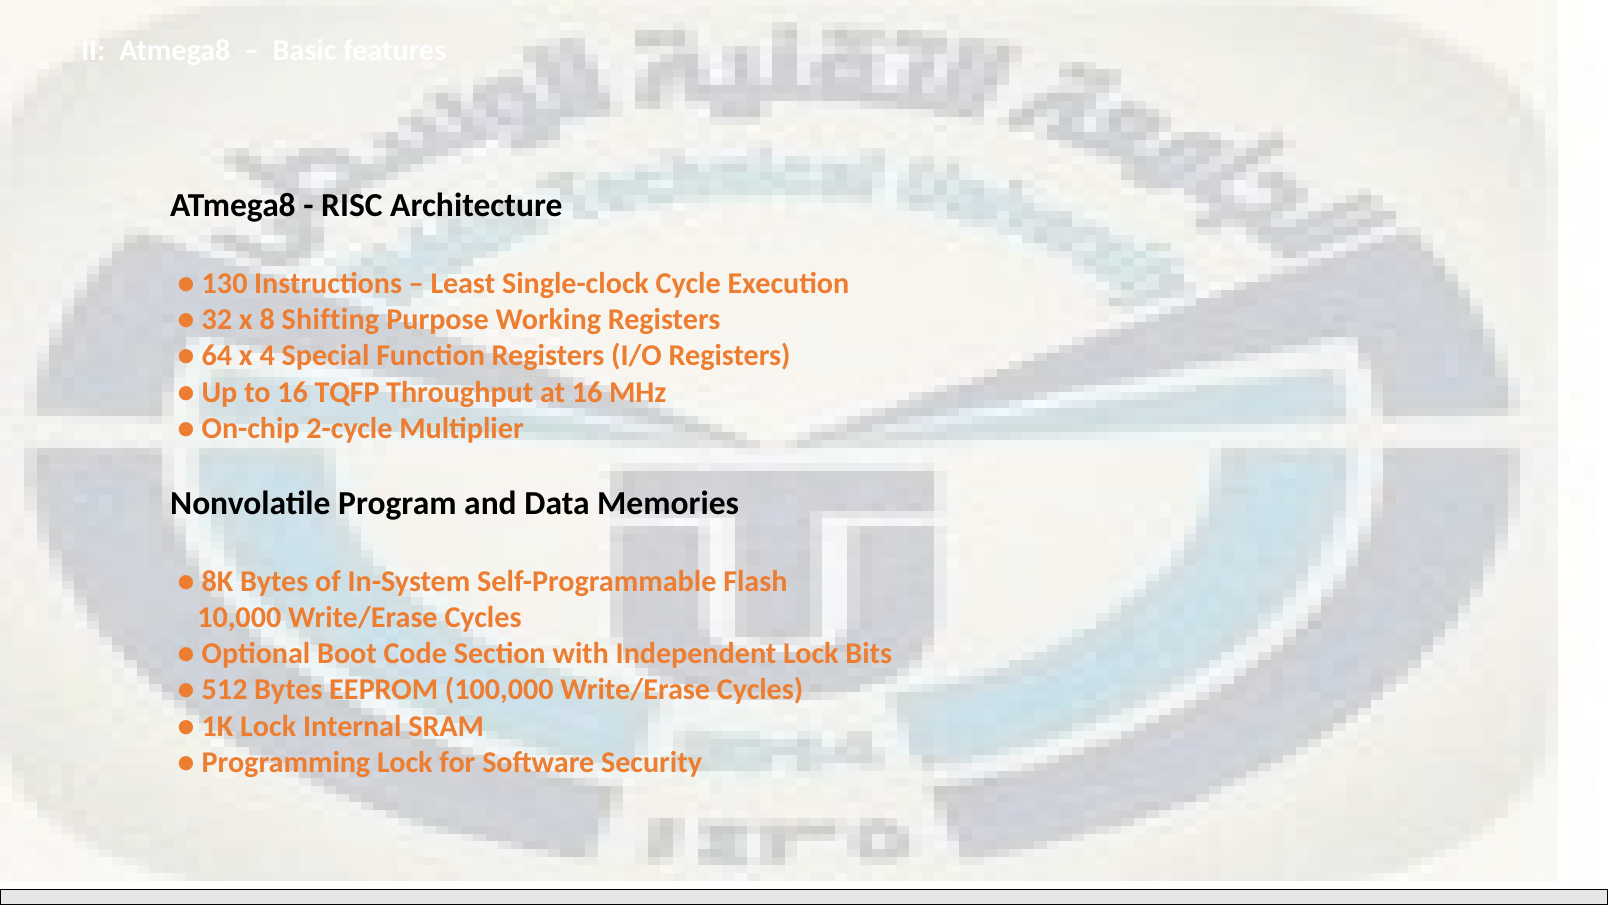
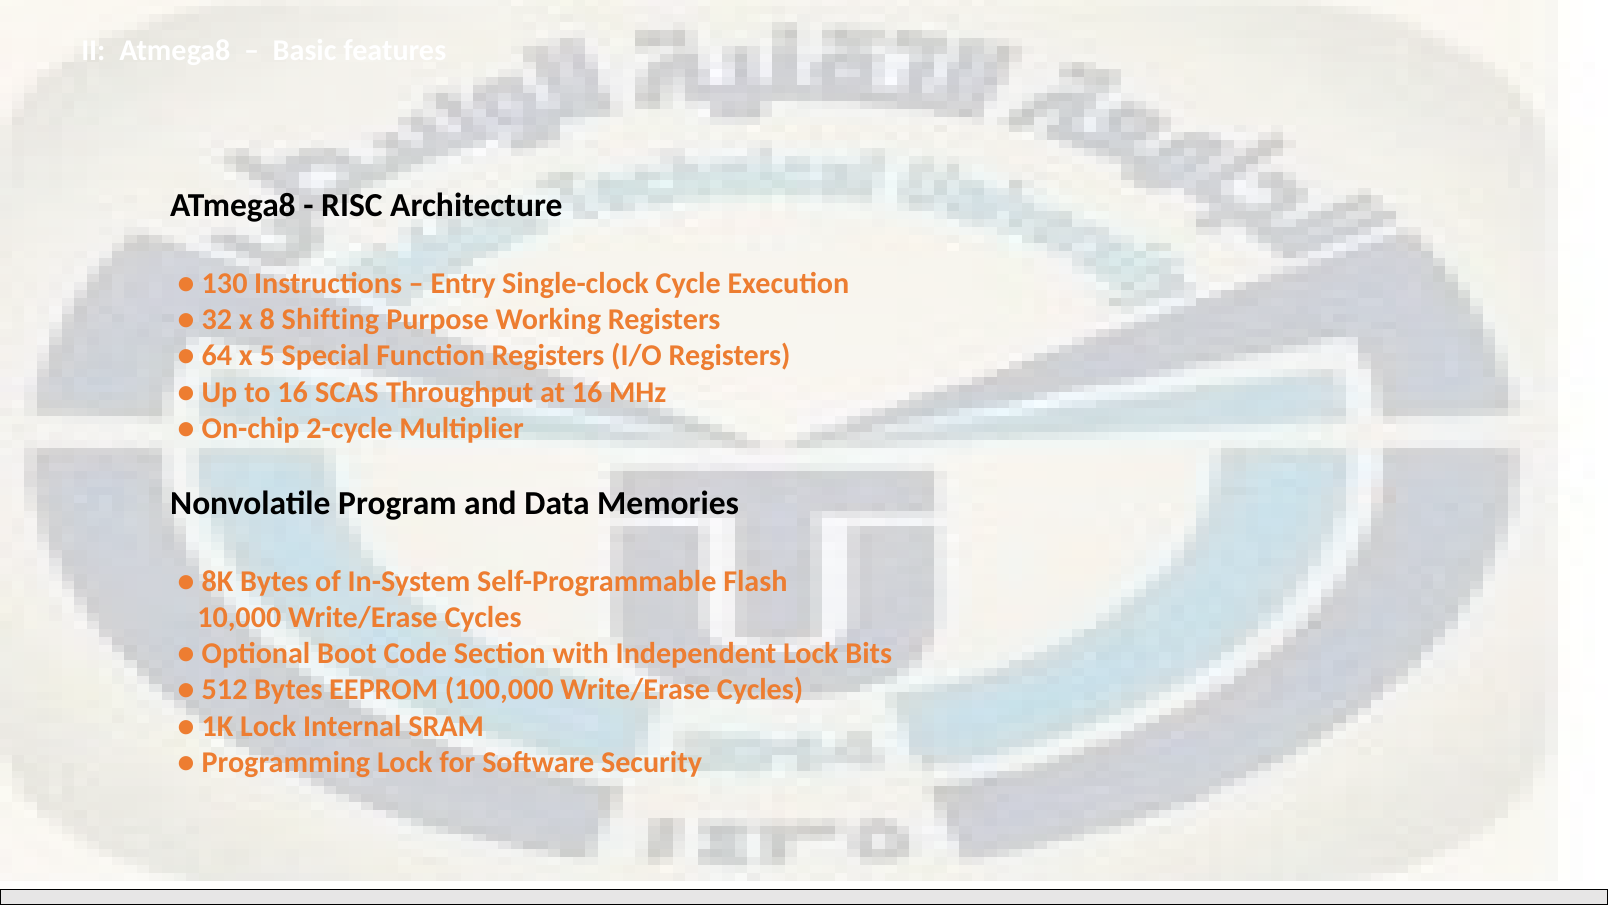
Least: Least -> Entry
4: 4 -> 5
TQFP: TQFP -> SCAS
